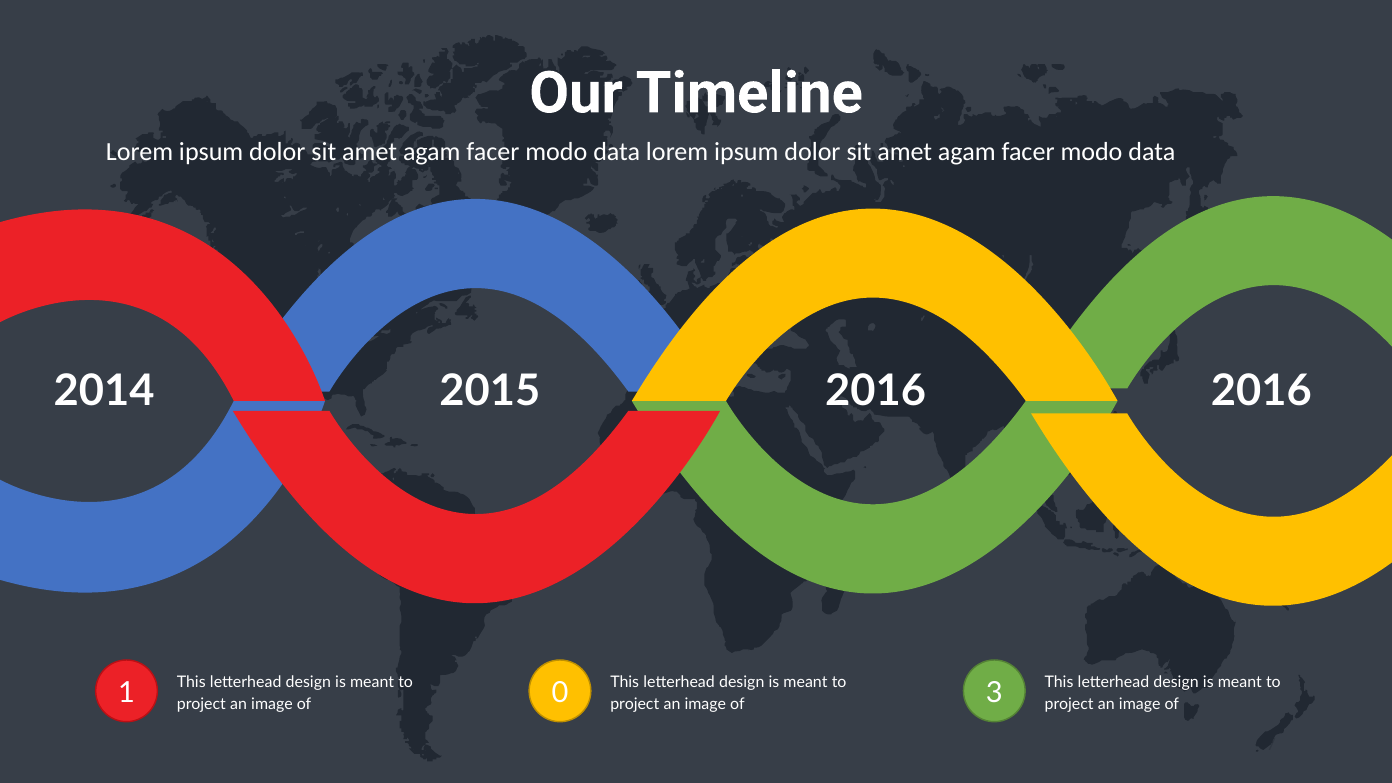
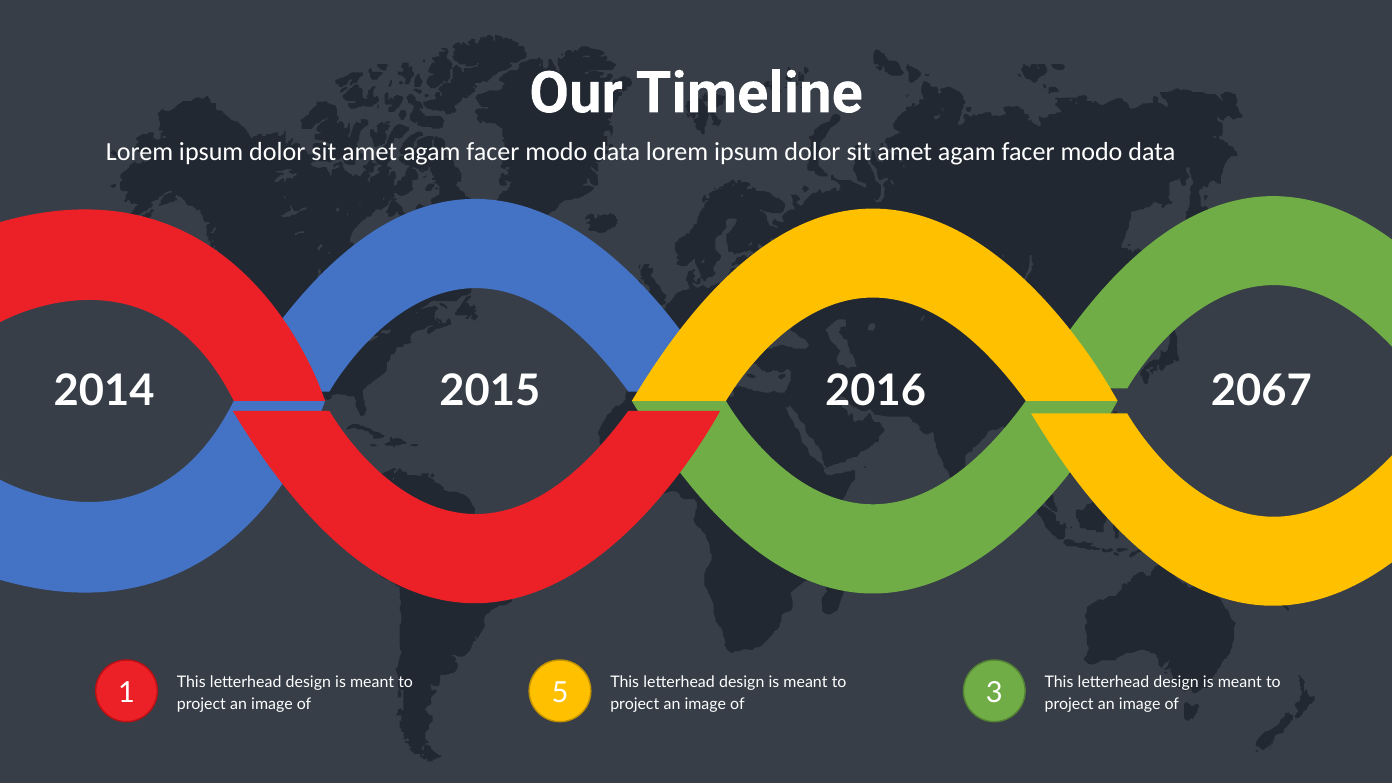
2016 2016: 2016 -> 2067
0: 0 -> 5
